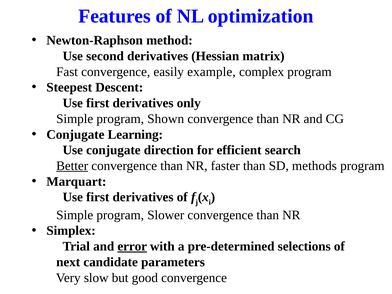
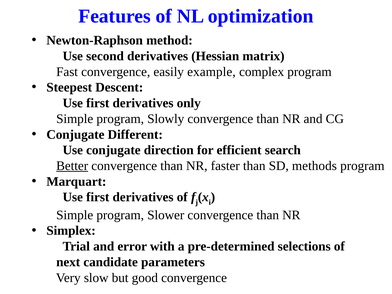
Shown: Shown -> Slowly
Learning: Learning -> Different
error underline: present -> none
